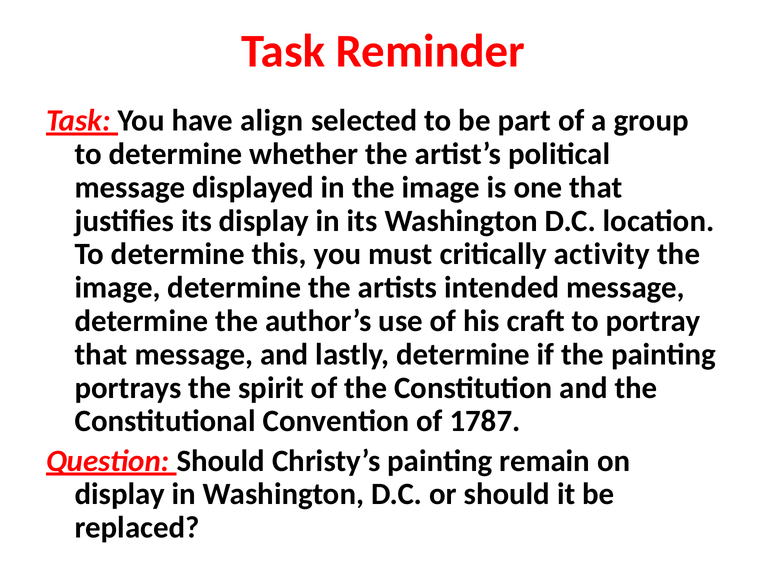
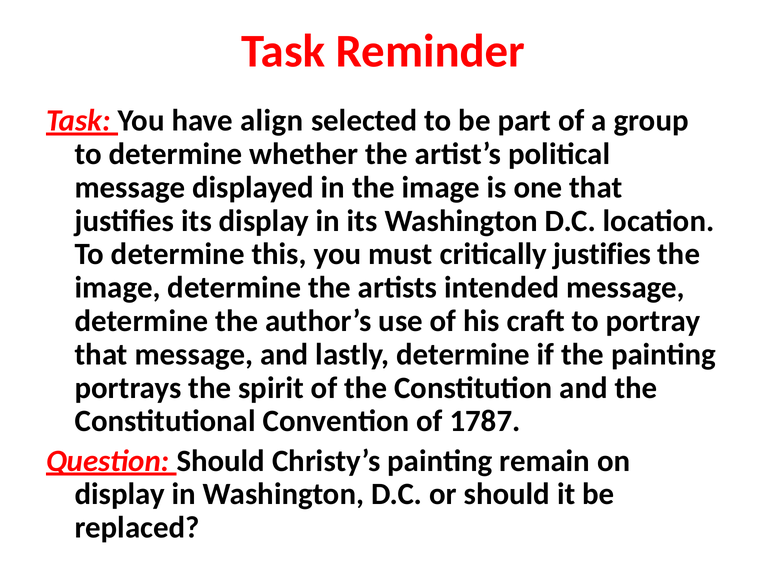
critically activity: activity -> justifies
